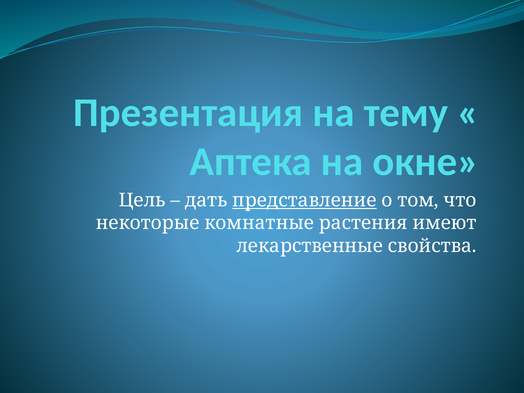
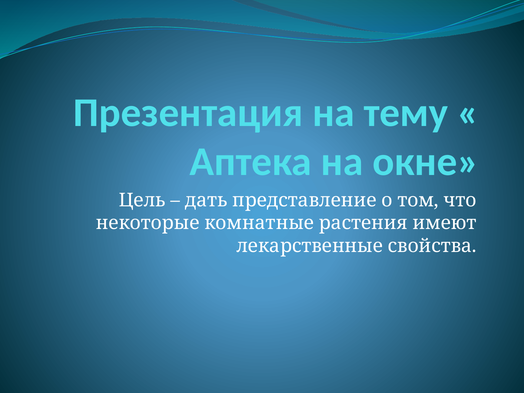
представление underline: present -> none
